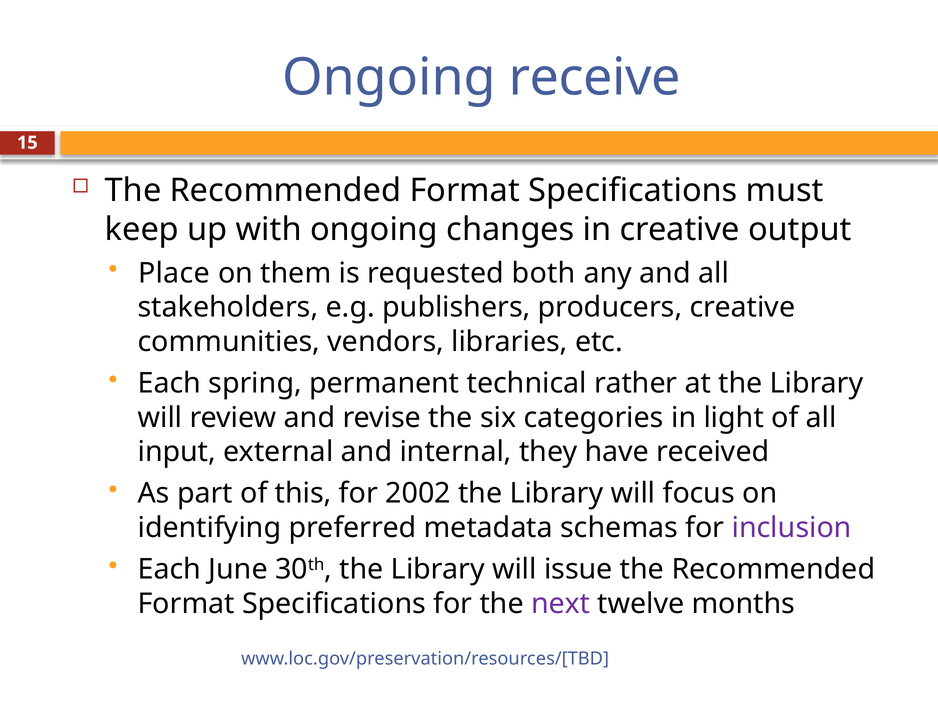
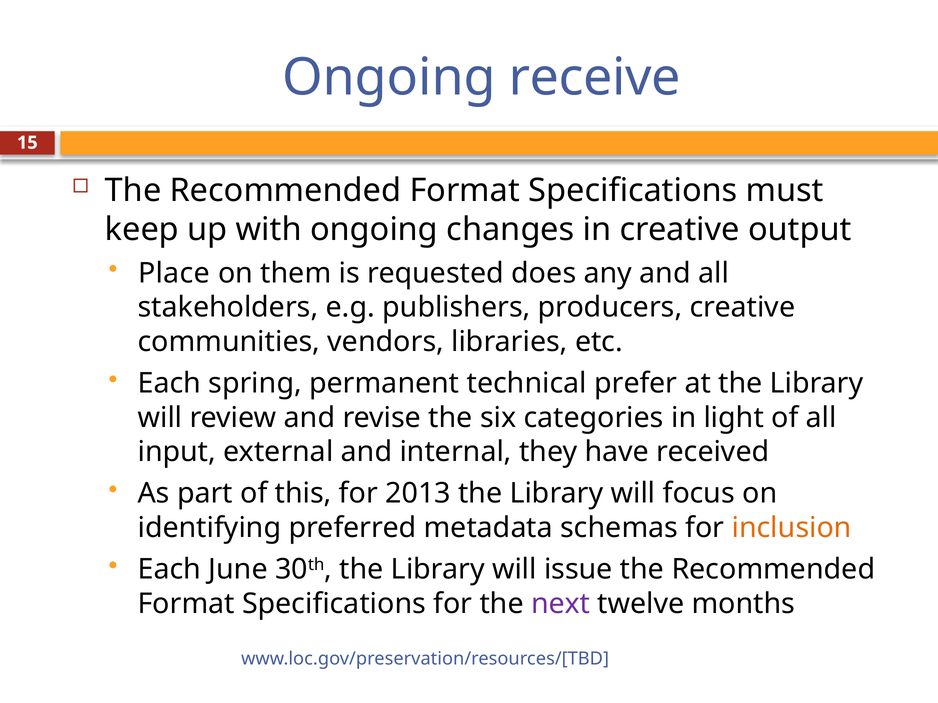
both: both -> does
rather: rather -> prefer
2002: 2002 -> 2013
inclusion colour: purple -> orange
